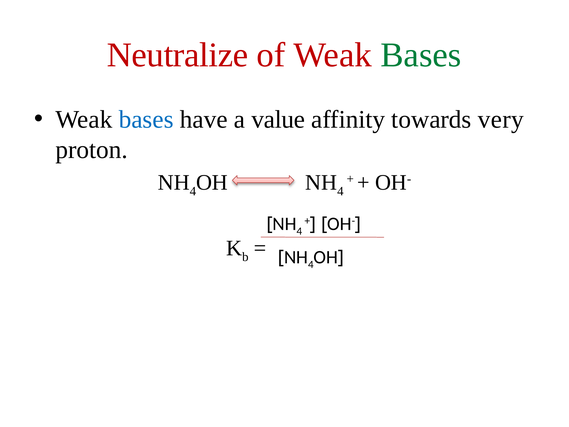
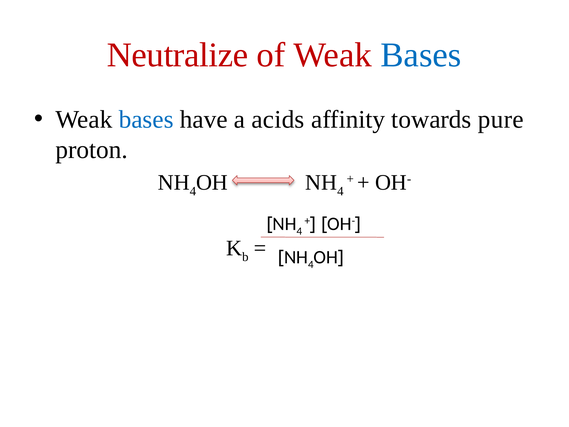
Bases at (421, 55) colour: green -> blue
value: value -> acids
very: very -> pure
